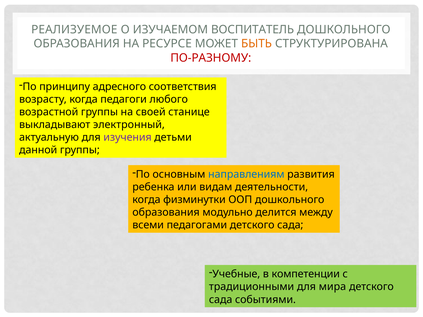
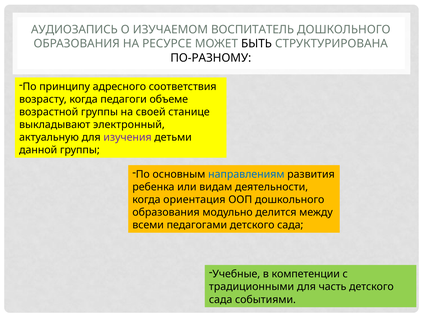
РЕАЛИЗУЕМОЕ: РЕАЛИЗУЕМОЕ -> АУДИОЗАПИСЬ
БЫТЬ colour: orange -> black
ПО-РАЗНОМУ colour: red -> black
любого: любого -> объеме
физминутки: физминутки -> ориентация
мира: мира -> часть
